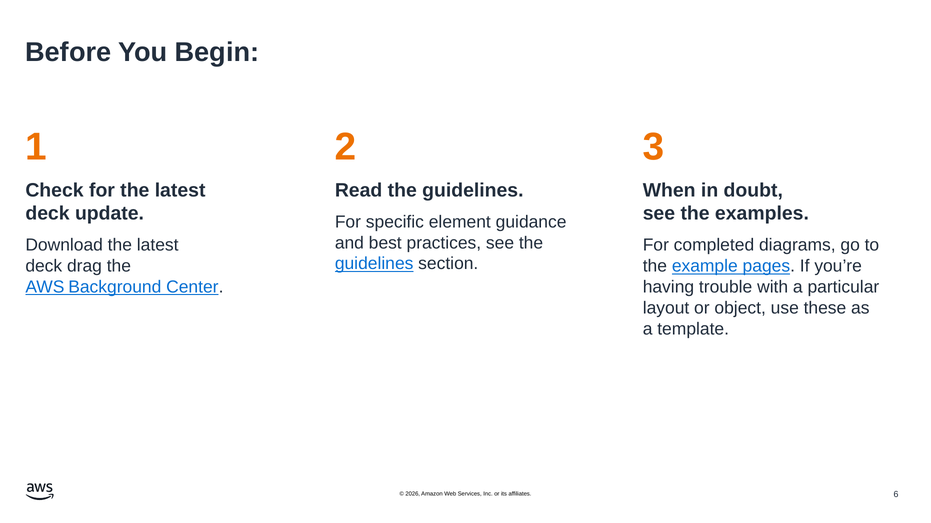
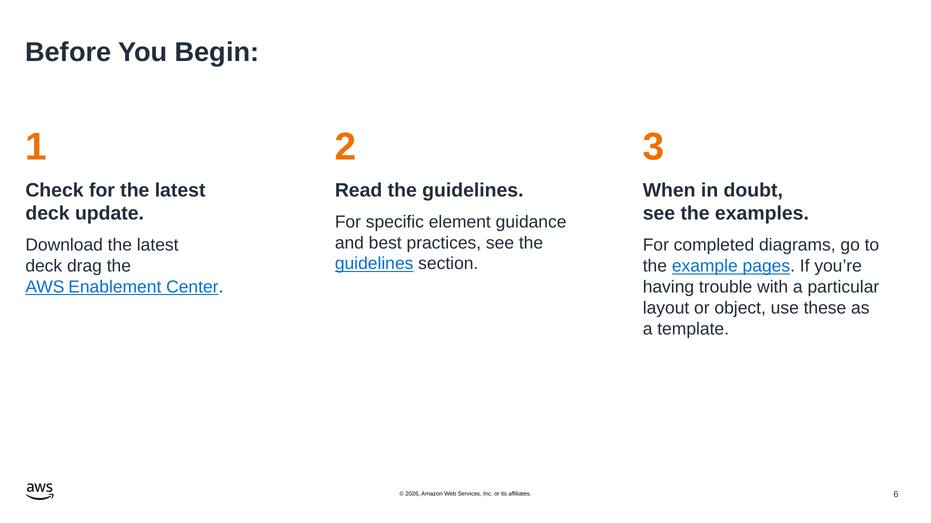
Background: Background -> Enablement
